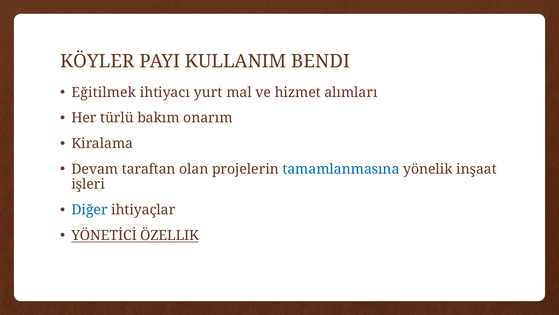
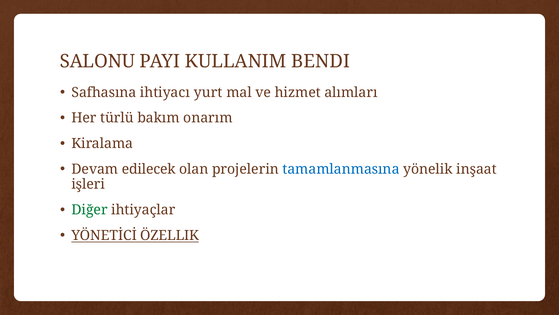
KÖYLER: KÖYLER -> SALONU
Eğitilmek: Eğitilmek -> Safhasına
taraftan: taraftan -> edilecek
Diğer colour: blue -> green
